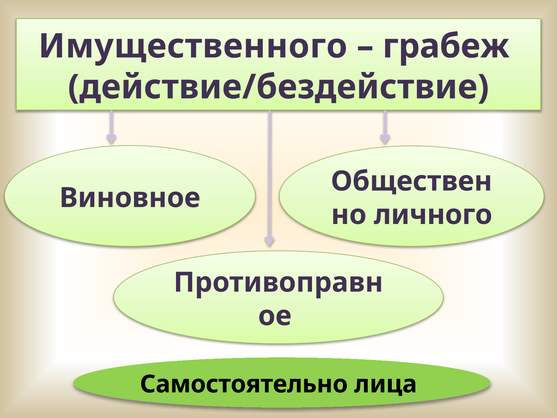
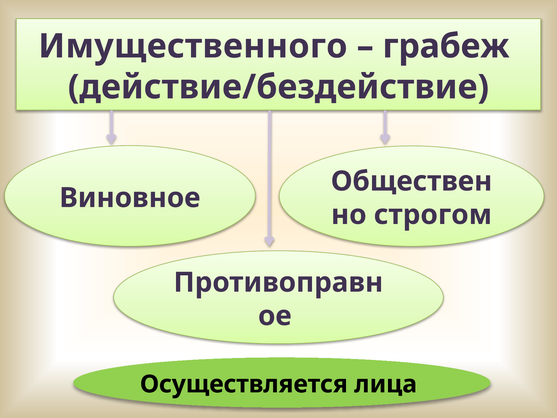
личного: личного -> строгом
Самостоятельно: Самостоятельно -> Осуществляется
